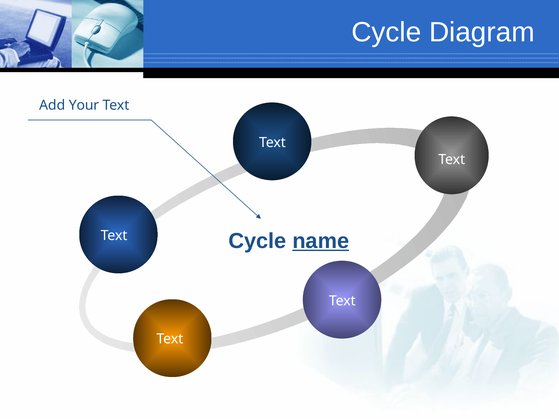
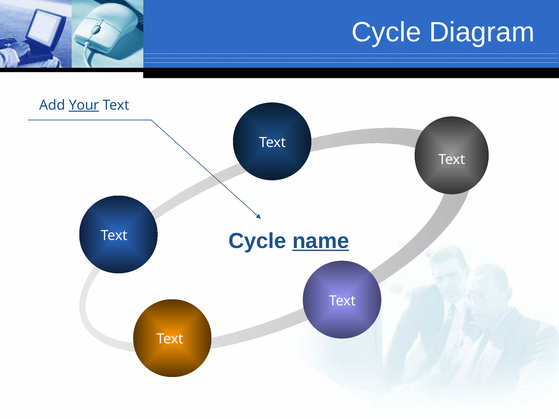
Your underline: none -> present
